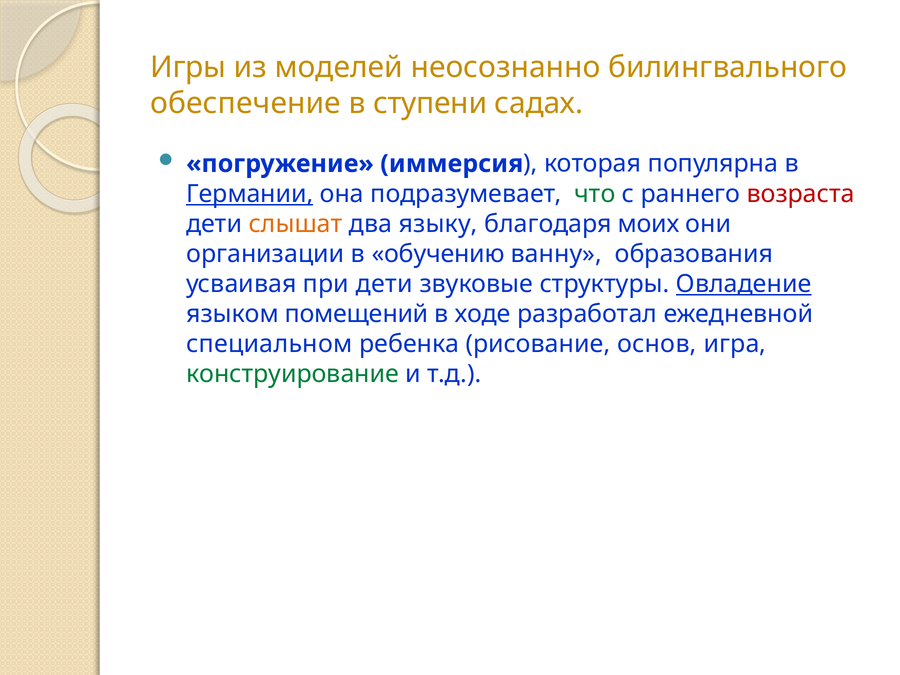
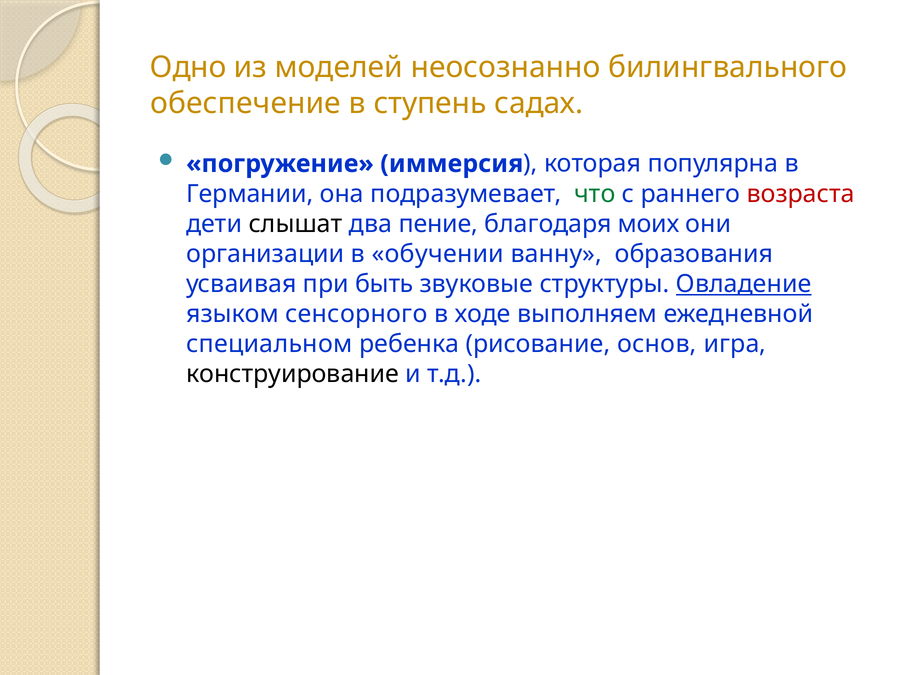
Игры: Игры -> Одно
ступени: ступени -> ступень
Германии underline: present -> none
слышат colour: orange -> black
языку: языку -> пение
обучению: обучению -> обучении
при дети: дети -> быть
помещений: помещений -> сенсорного
разработал: разработал -> выполняем
конструирование colour: green -> black
